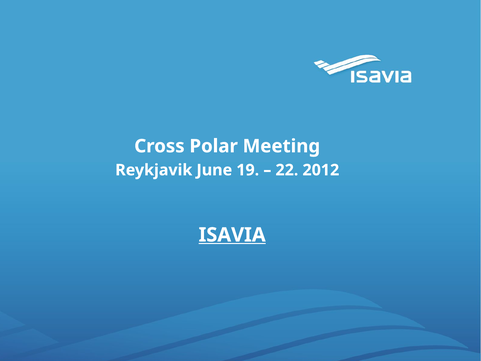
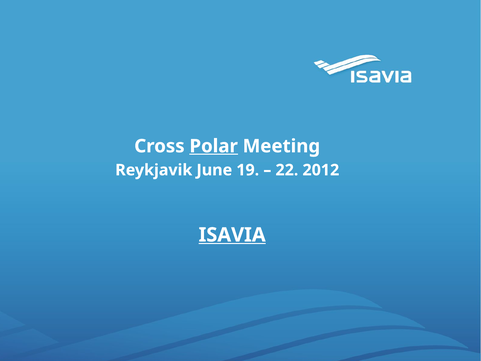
Polar underline: none -> present
